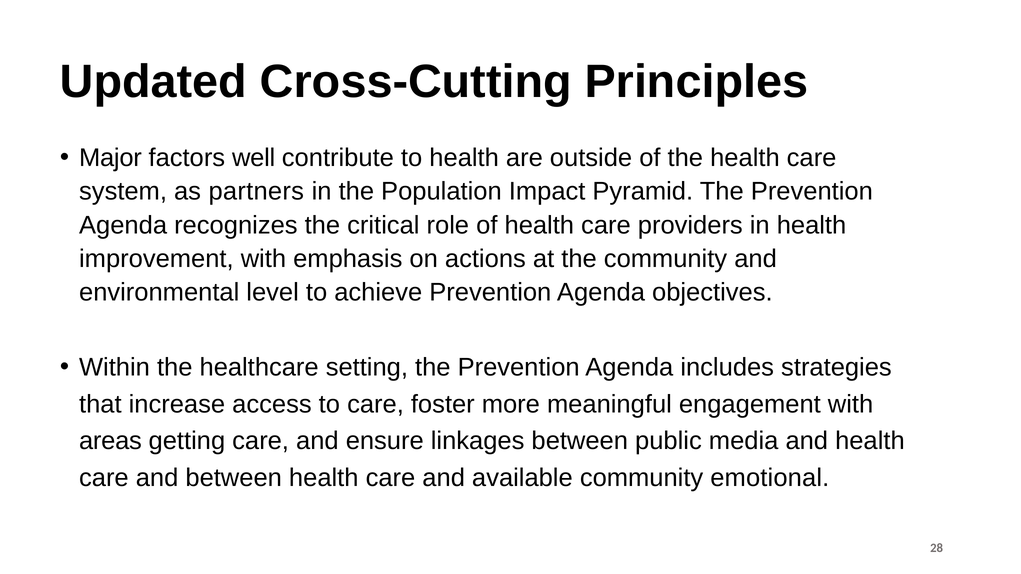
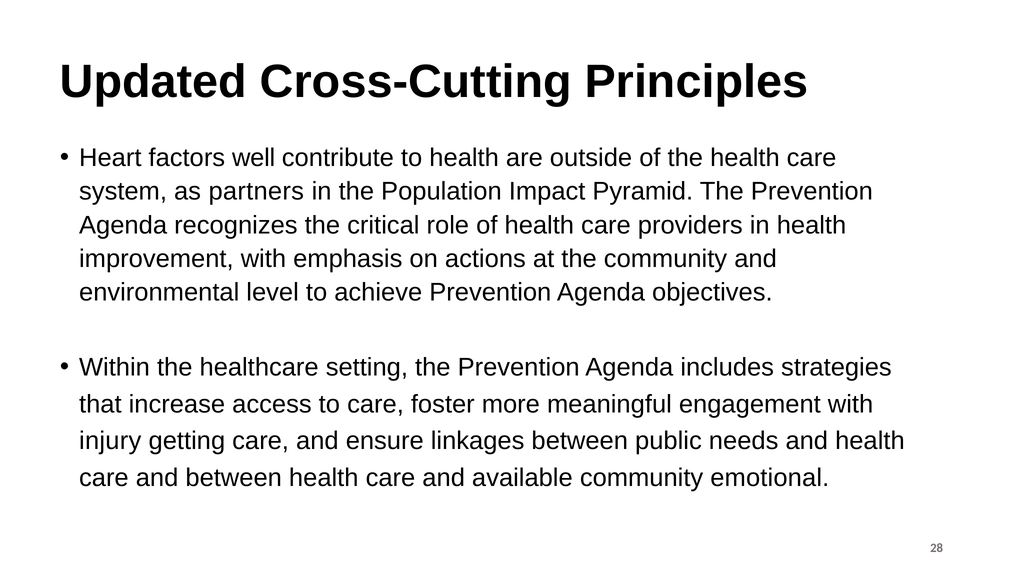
Major: Major -> Heart
areas: areas -> injury
media: media -> needs
